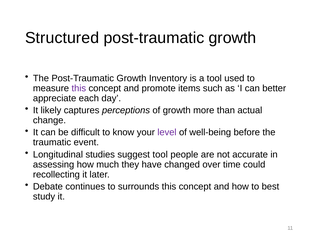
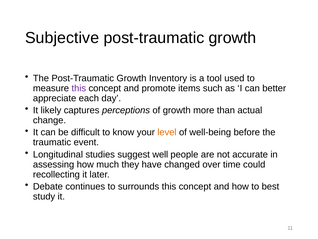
Structured: Structured -> Subjective
level colour: purple -> orange
suggest tool: tool -> well
